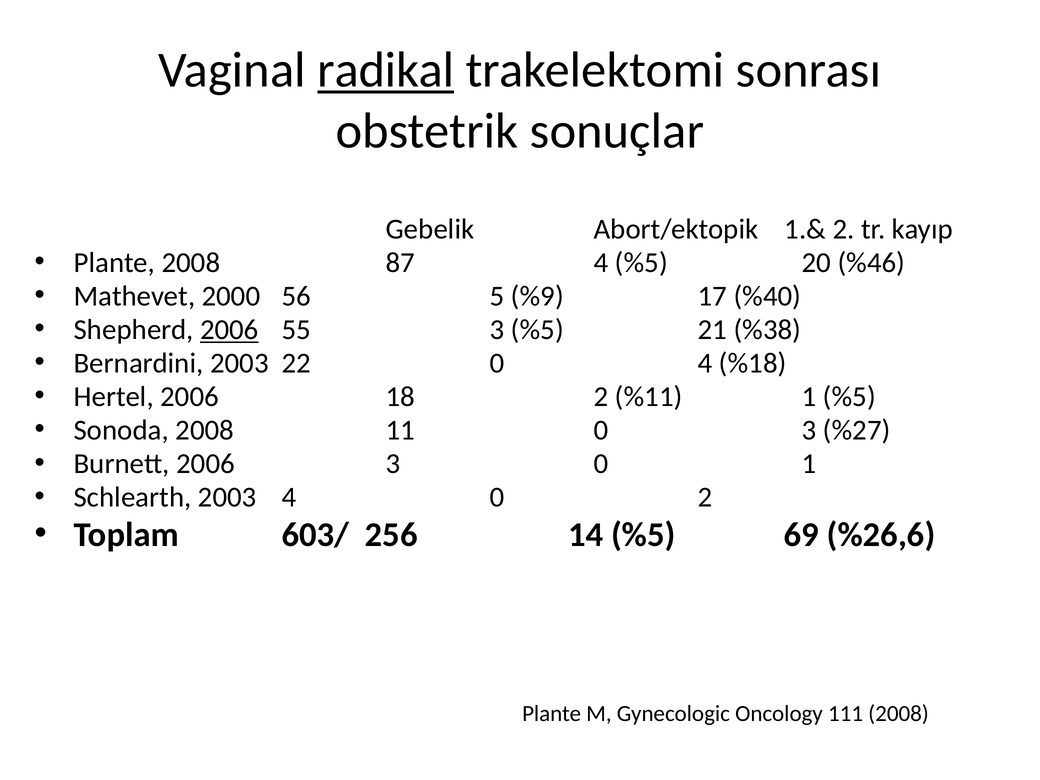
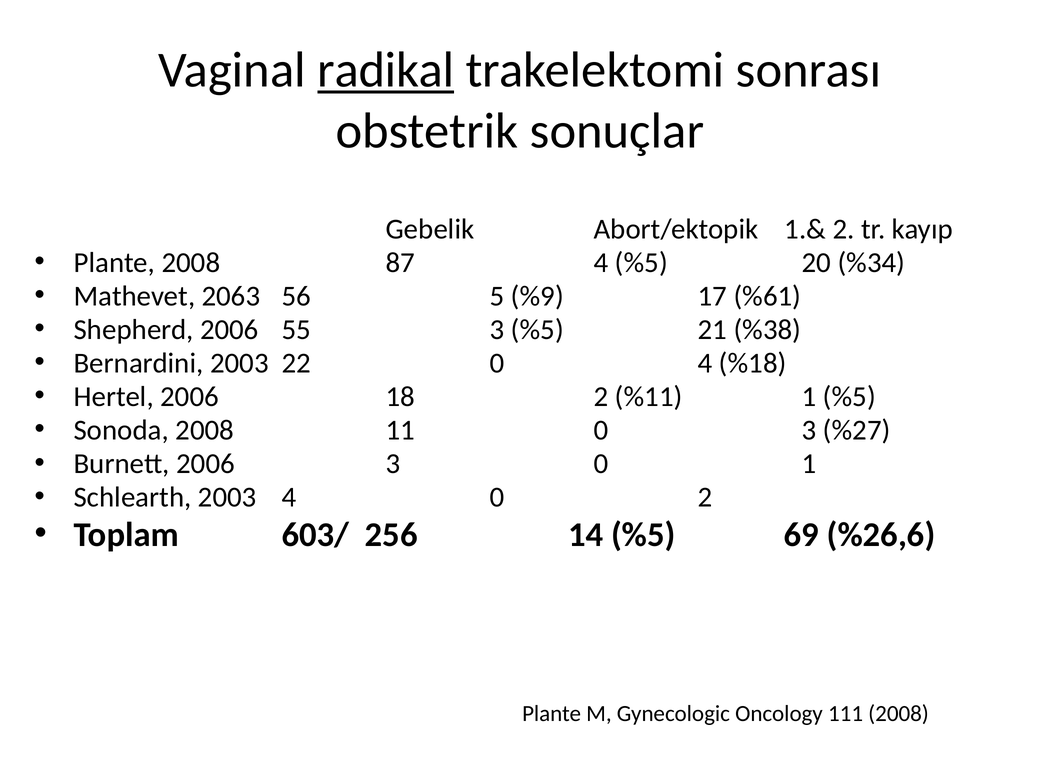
%46: %46 -> %34
2000: 2000 -> 2063
%40: %40 -> %61
2006 at (229, 330) underline: present -> none
